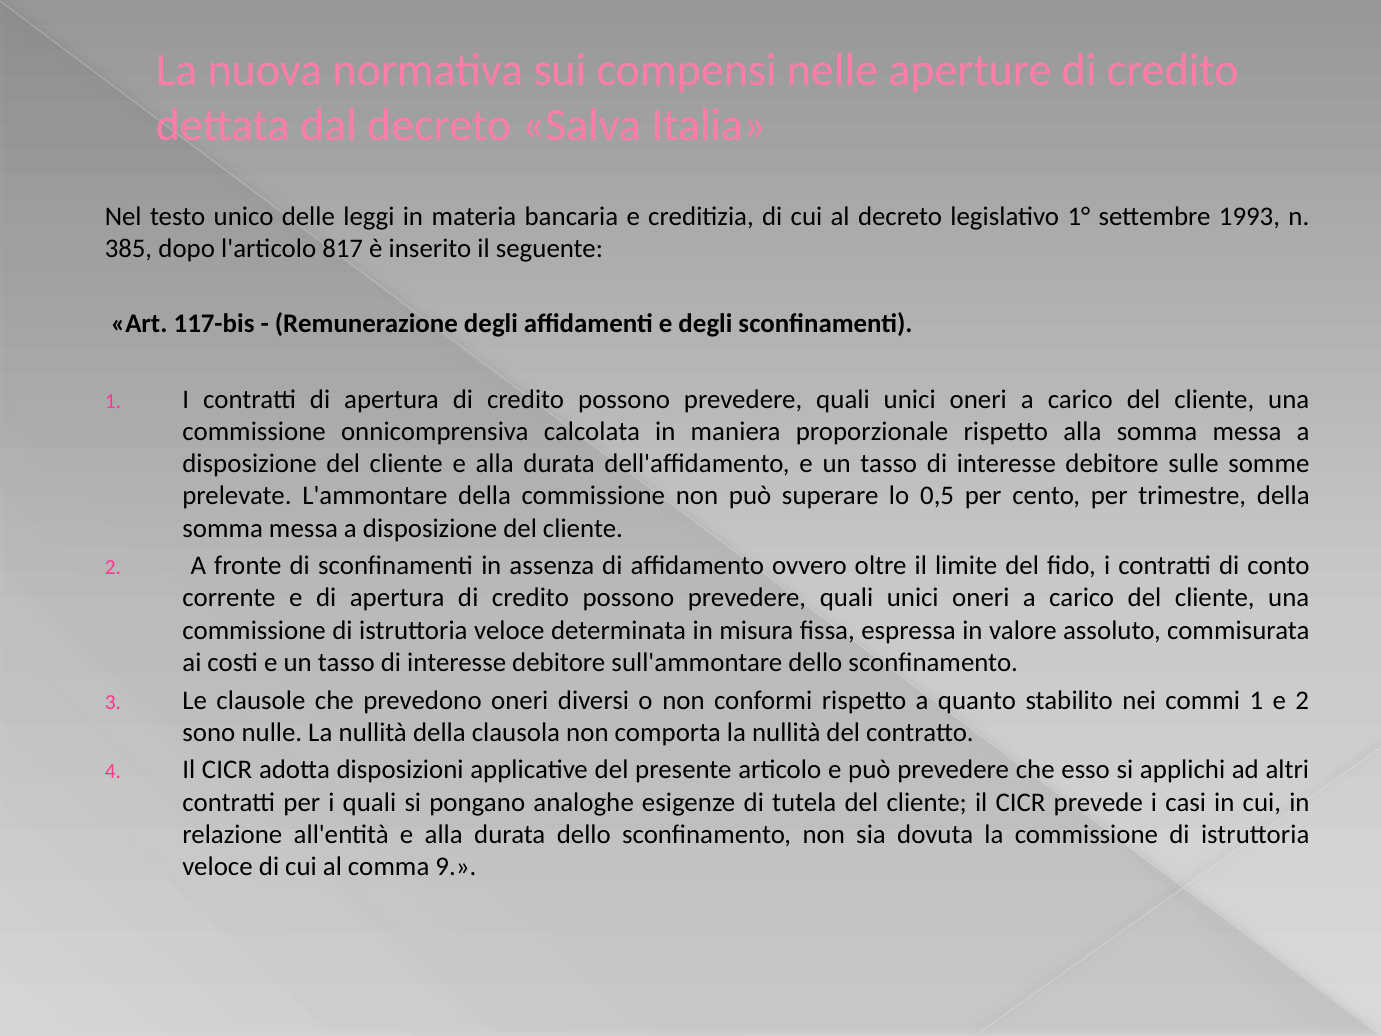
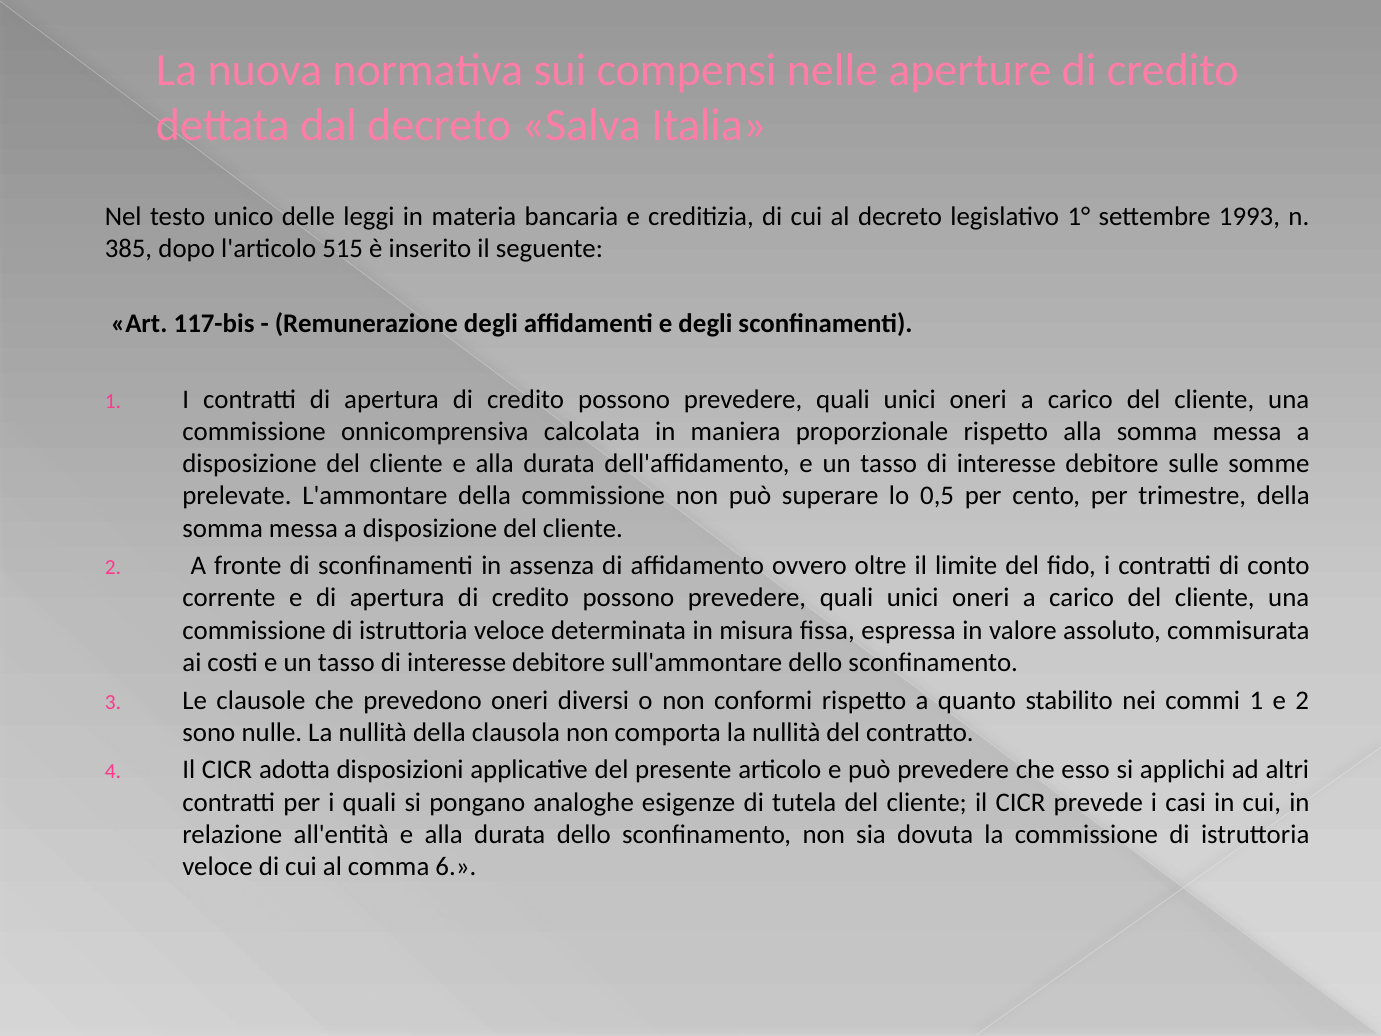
817: 817 -> 515
9: 9 -> 6
